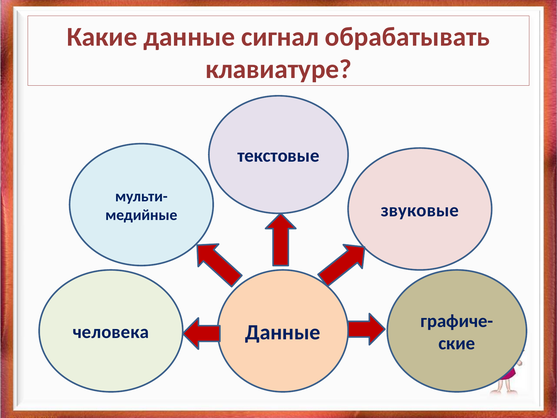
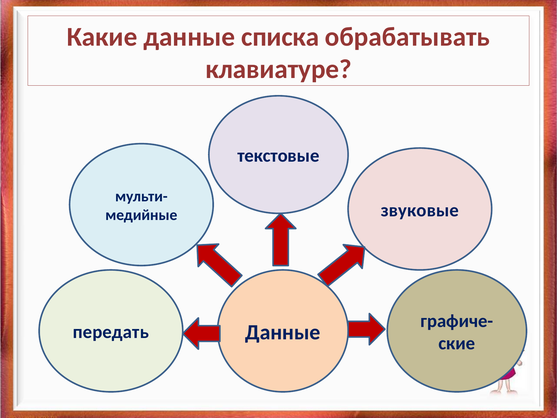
сигнал: сигнал -> списка
человека: человека -> передать
